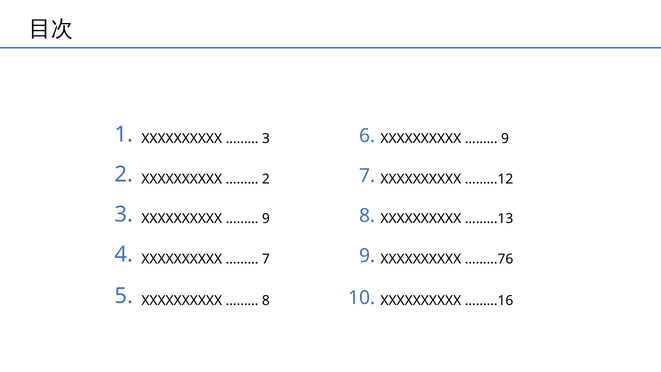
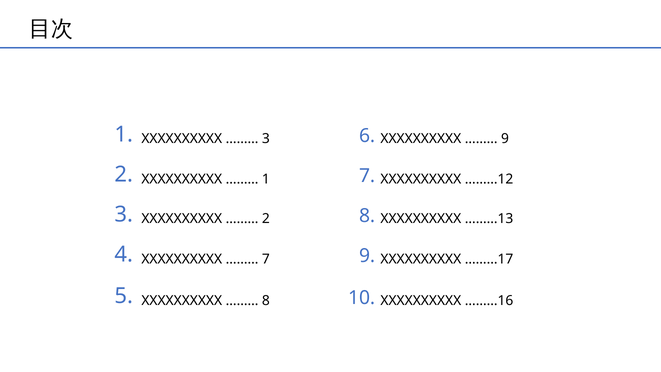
2 at (266, 179): 2 -> 1
9 at (266, 219): 9 -> 2
………76: ………76 -> ………17
